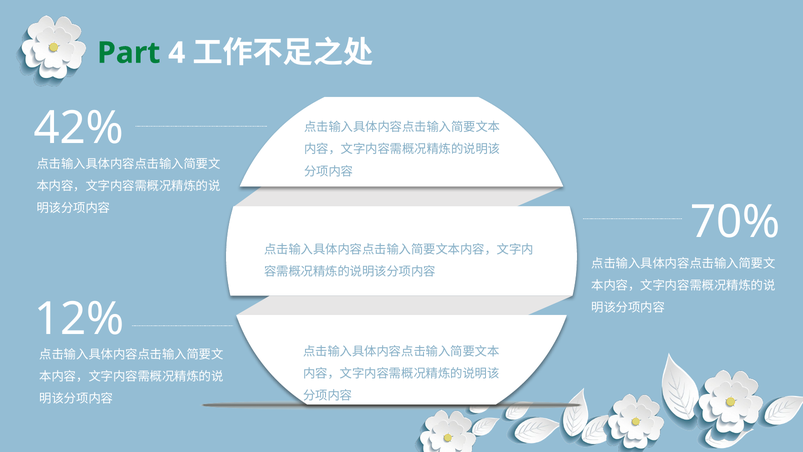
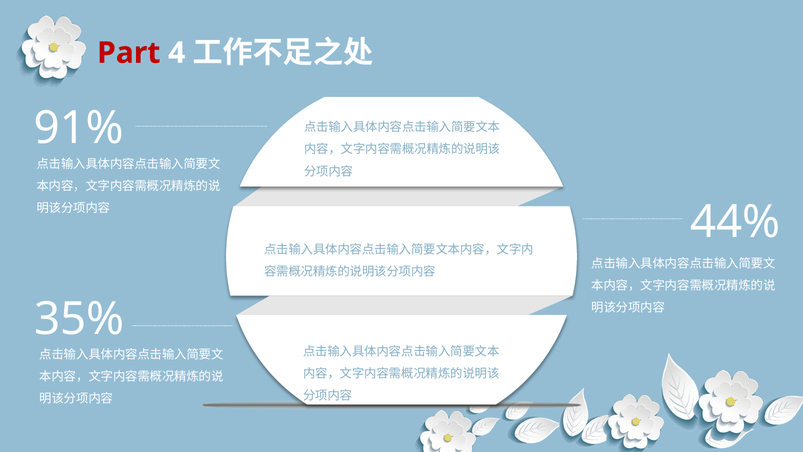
Part colour: green -> red
42%: 42% -> 91%
70%: 70% -> 44%
12%: 12% -> 35%
